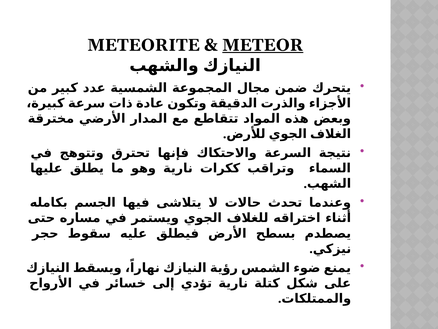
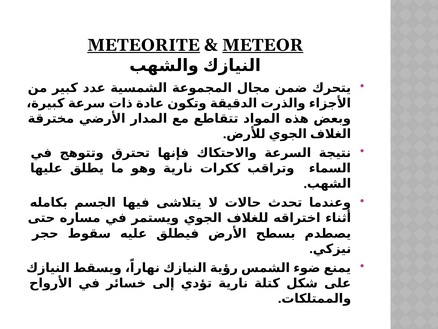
METEORITE underline: none -> present
